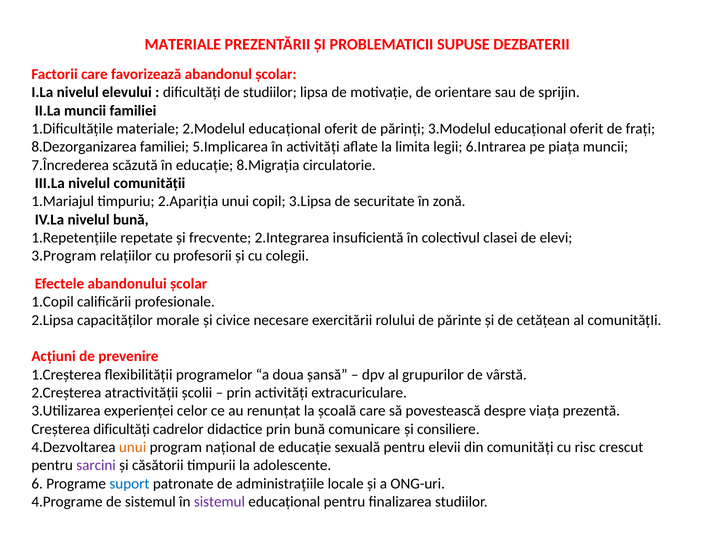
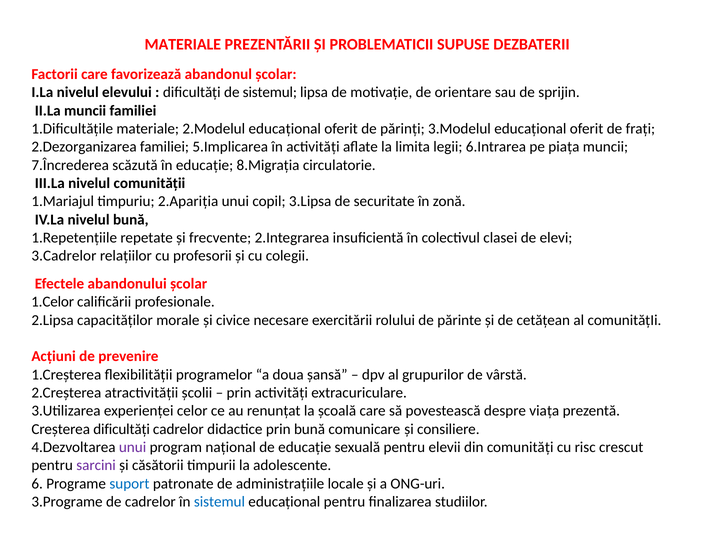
de studiilor: studiilor -> sistemul
8.Dezorganizarea: 8.Dezorganizarea -> 2.Dezorganizarea
3.Program: 3.Program -> 3.Cadrelor
1.Copil: 1.Copil -> 1.Celor
unui at (133, 447) colour: orange -> purple
4.Programe: 4.Programe -> 3.Programe
de sistemul: sistemul -> cadrelor
sistemul at (219, 502) colour: purple -> blue
